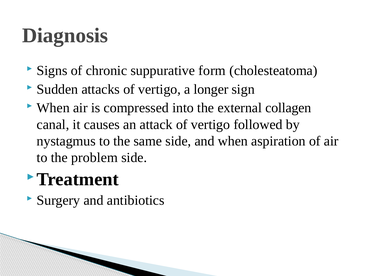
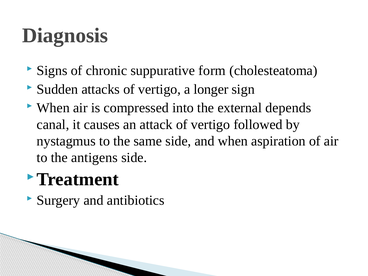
collagen: collagen -> depends
problem: problem -> antigens
